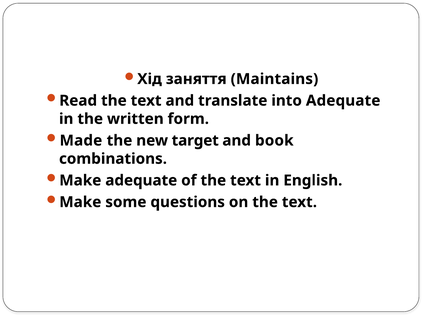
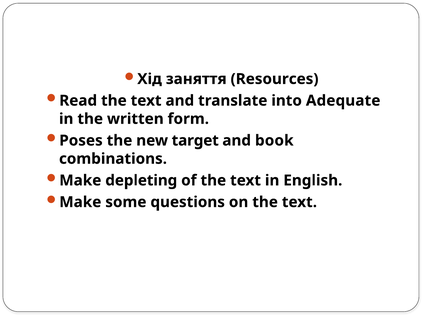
Maintains: Maintains -> Resources
Made: Made -> Poses
Make adequate: adequate -> depleting
